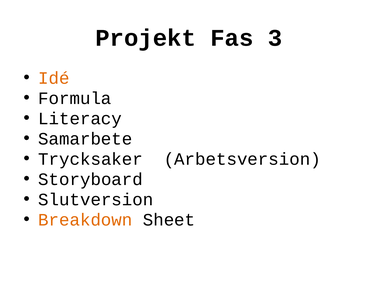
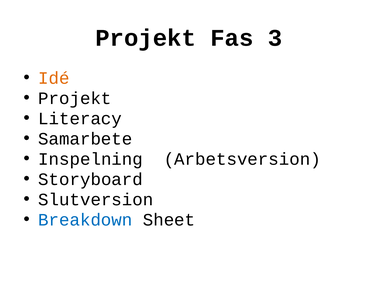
Formula at (75, 98): Formula -> Projekt
Trycksaker: Trycksaker -> Inspelning
Breakdown colour: orange -> blue
